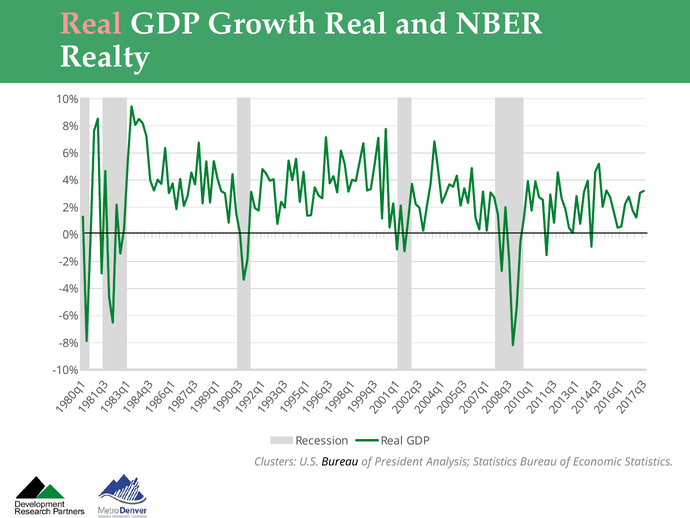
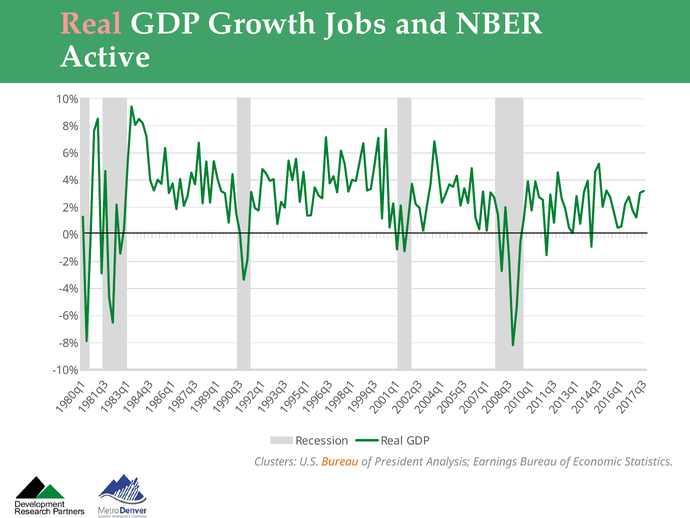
Growth Real: Real -> Jobs
Realty: Realty -> Active
Bureau at (340, 462) colour: black -> orange
Analysis Statistics: Statistics -> Earnings
